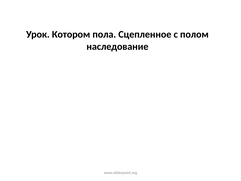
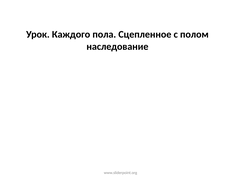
Котором: Котором -> Каждого
